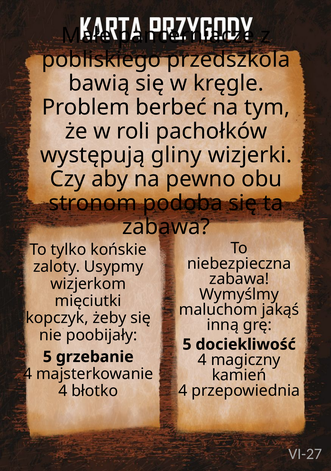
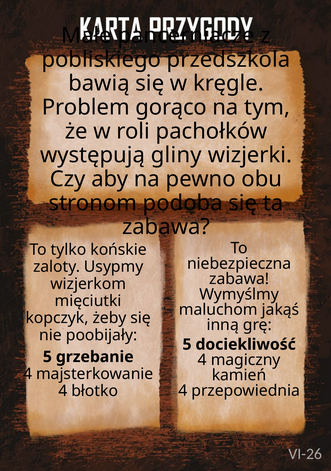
berbeć: berbeć -> gorąco
VI-27: VI-27 -> VI-26
